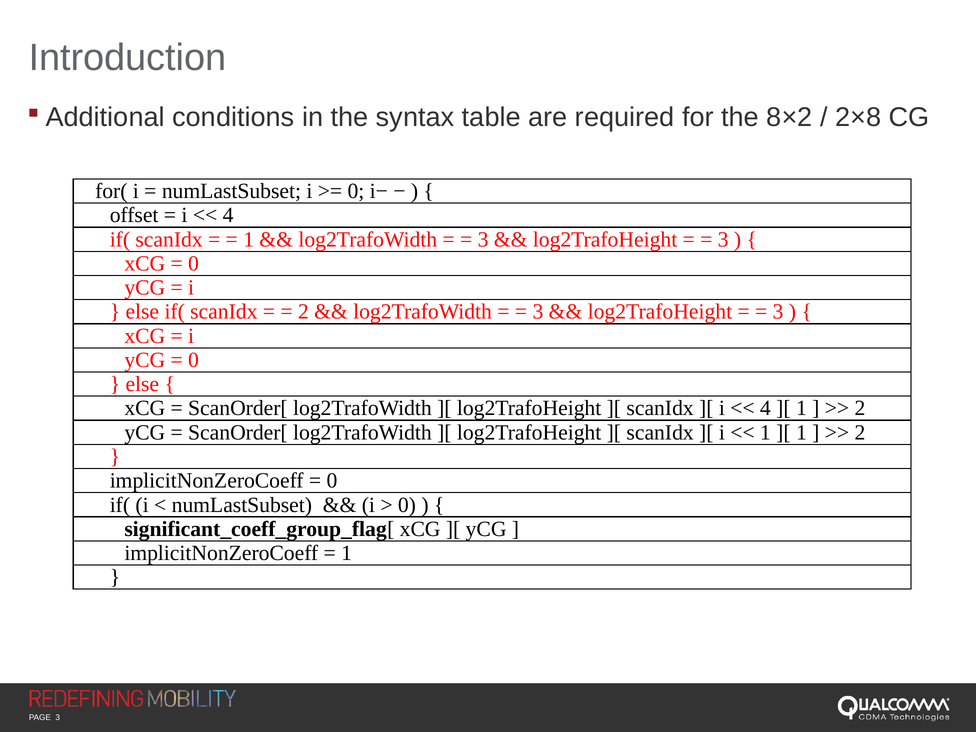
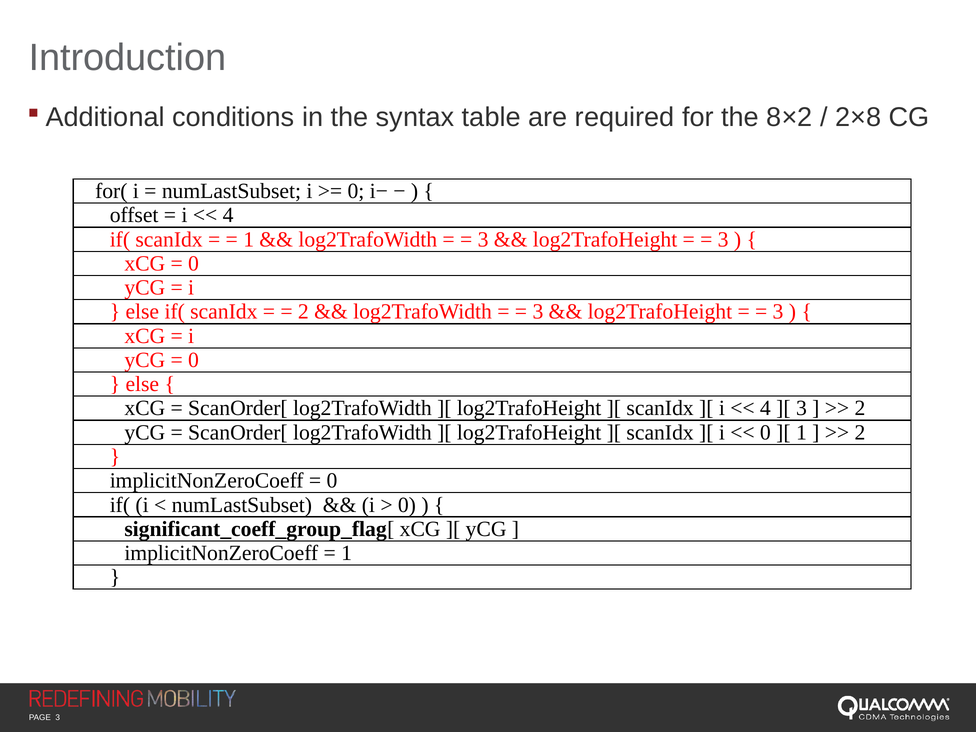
1 at (801, 408): 1 -> 3
1 at (765, 432): 1 -> 0
